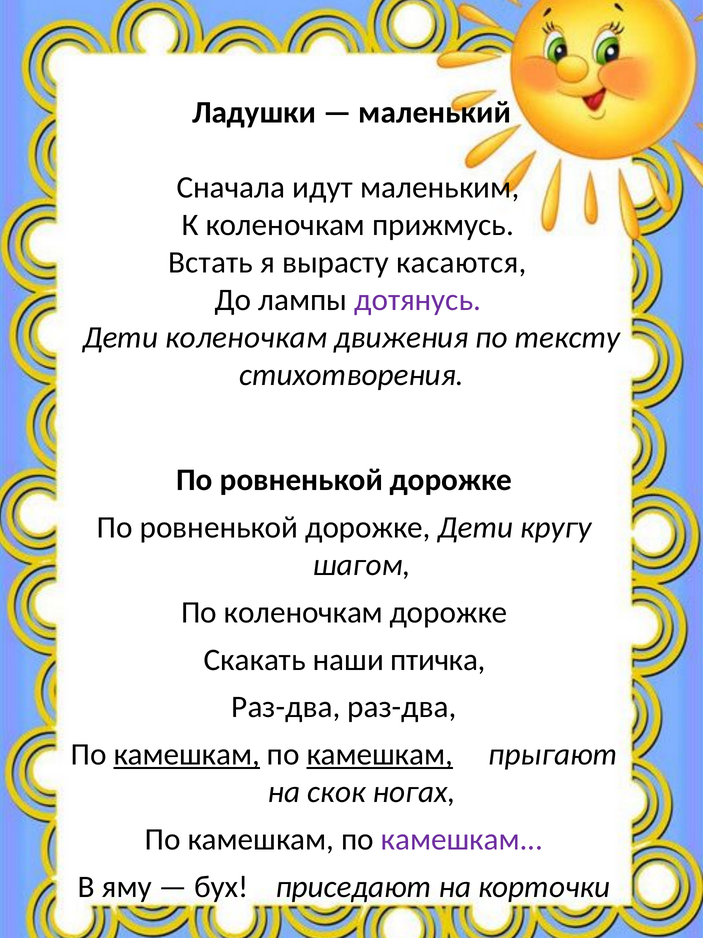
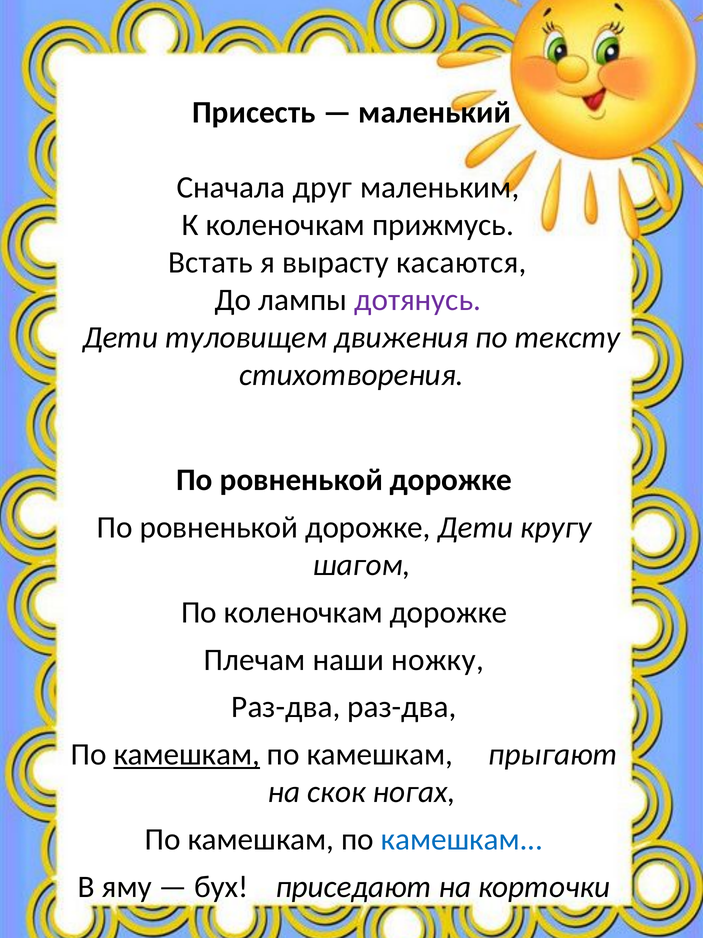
Ладушки: Ладушки -> Присесть
идут: идут -> друг
Дети коленочкам: коленочкам -> туловищем
Скакать: Скакать -> Плечам
птичка: птичка -> ножку
камешкам at (380, 754) underline: present -> none
камешкам at (462, 839) colour: purple -> blue
